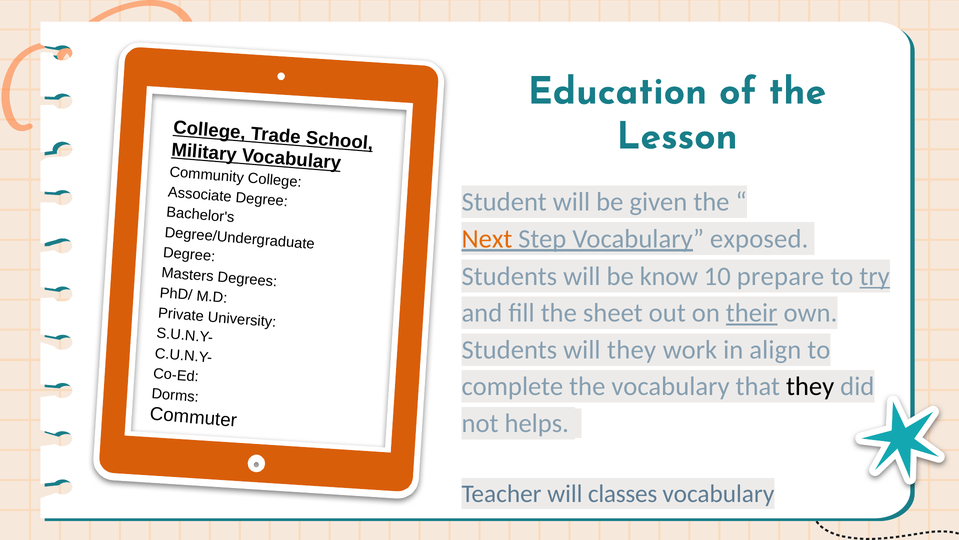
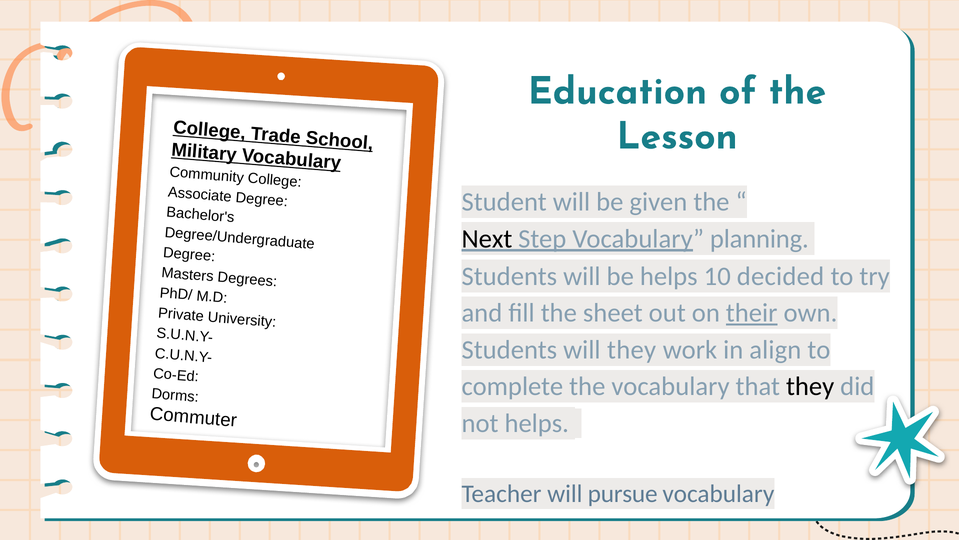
Next colour: orange -> black
exposed: exposed -> planning
be know: know -> helps
prepare: prepare -> decided
try underline: present -> none
classes: classes -> pursue
